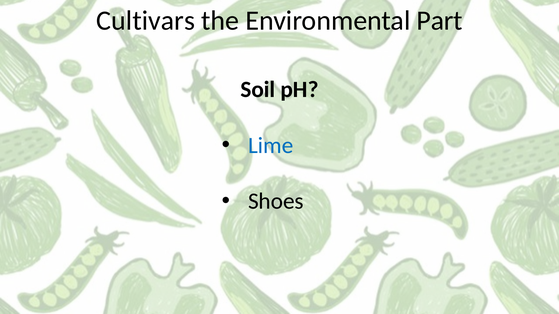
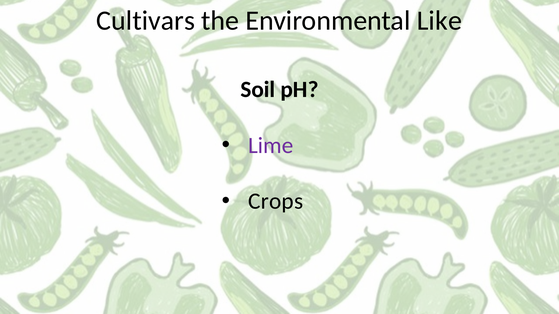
Part: Part -> Like
Lime colour: blue -> purple
Shoes: Shoes -> Crops
